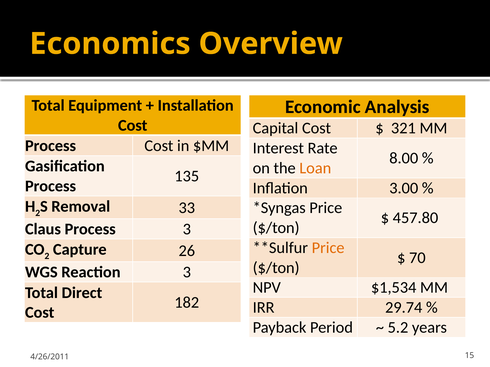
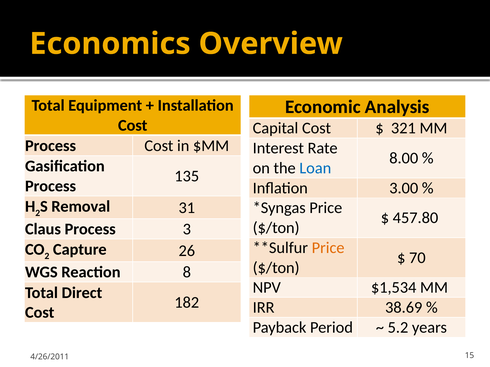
Loan colour: orange -> blue
33: 33 -> 31
Reaction 3: 3 -> 8
29.74: 29.74 -> 38.69
